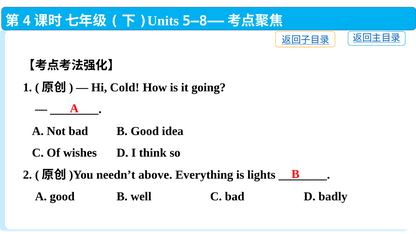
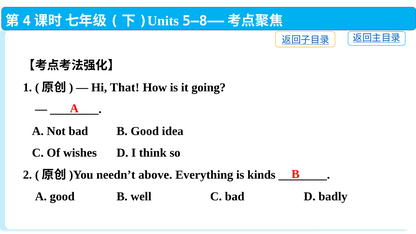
Cold: Cold -> That
lights: lights -> kinds
